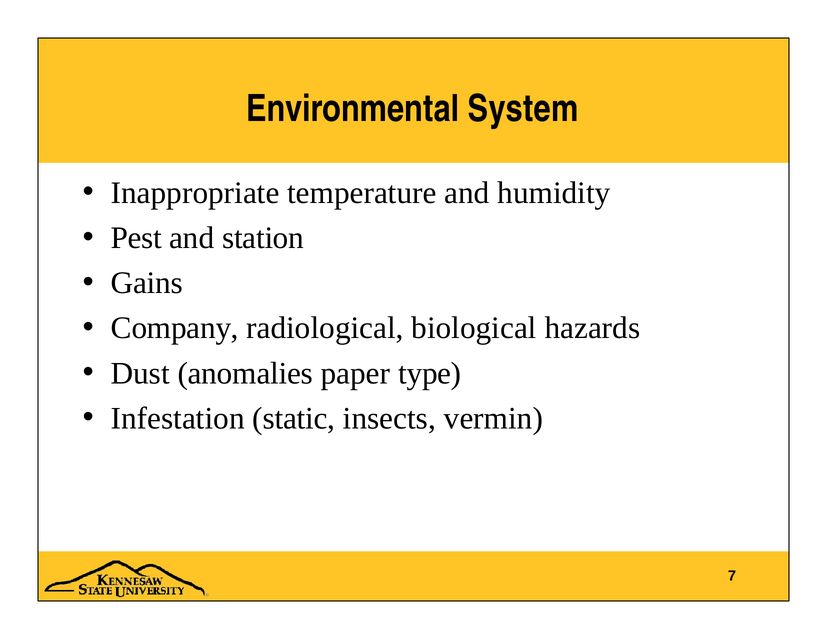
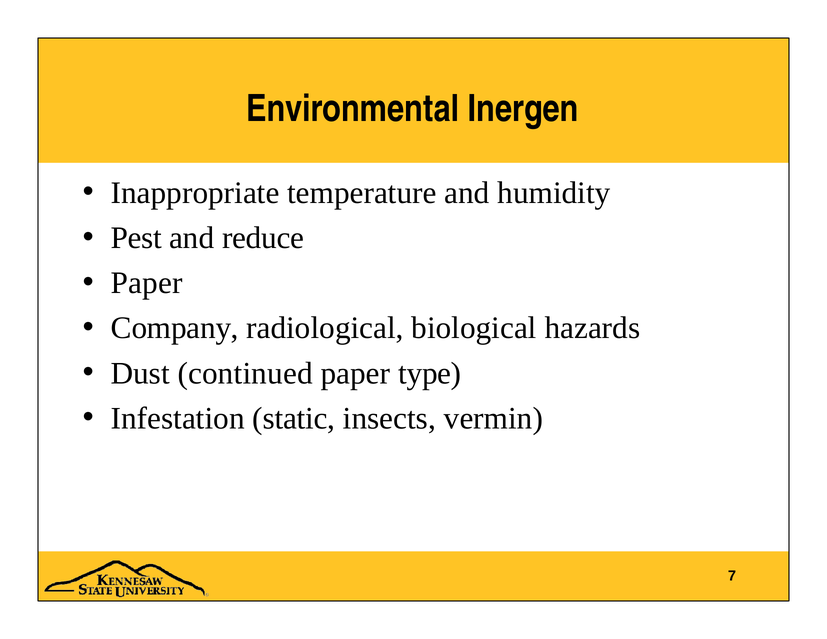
System: System -> Inergen
station: station -> reduce
Gains at (147, 283): Gains -> Paper
anomalies: anomalies -> continued
